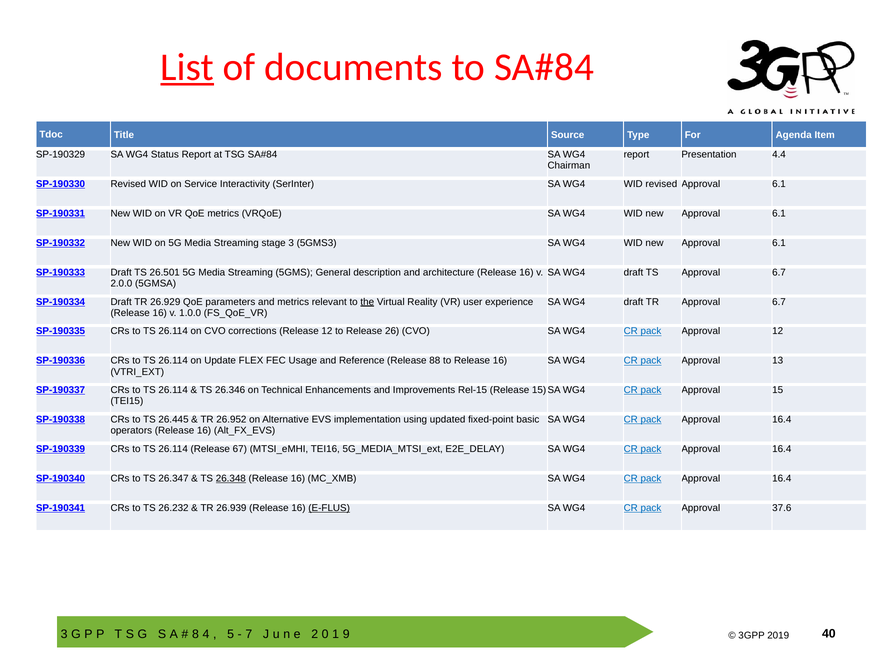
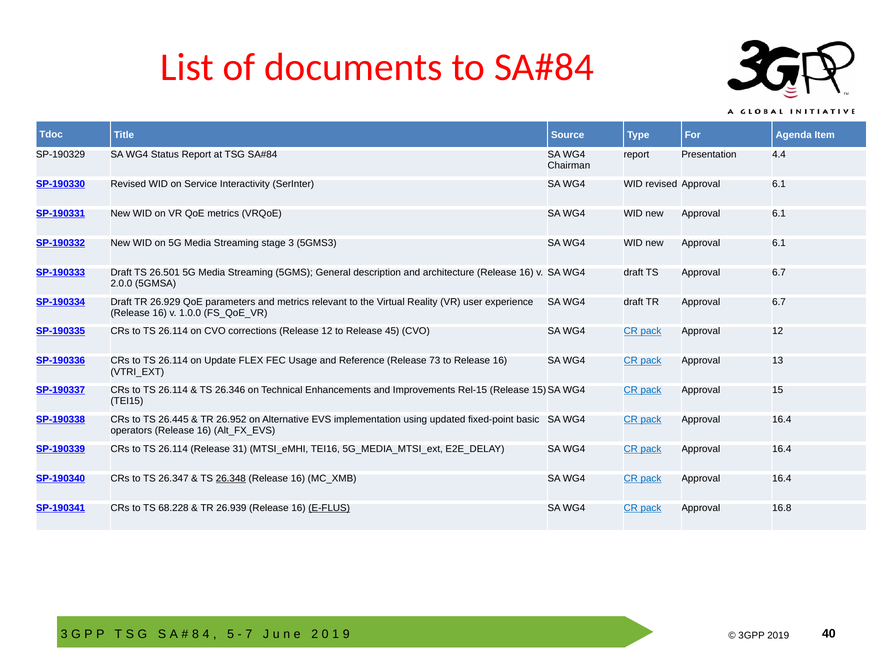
List underline: present -> none
the underline: present -> none
26: 26 -> 45
88: 88 -> 73
67: 67 -> 31
26.232: 26.232 -> 68.228
37.6: 37.6 -> 16.8
